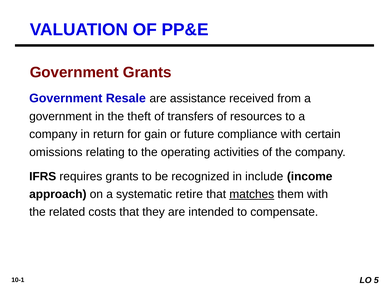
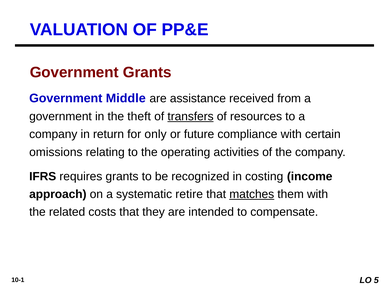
Resale: Resale -> Middle
transfers underline: none -> present
gain: gain -> only
include: include -> costing
